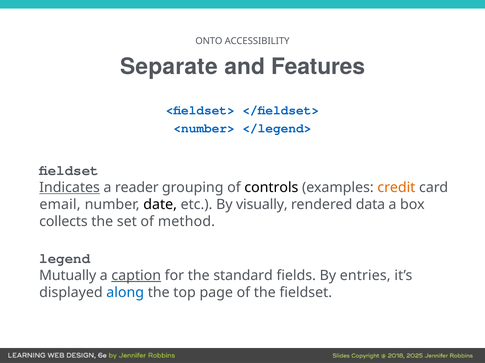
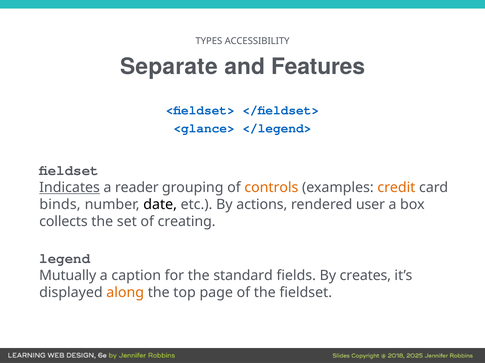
ONTO: ONTO -> TYPES
<number>: <number> -> <glance>
controls colour: black -> orange
email: email -> binds
visually: visually -> actions
data: data -> user
method: method -> creating
caption underline: present -> none
entries: entries -> creates
along colour: blue -> orange
